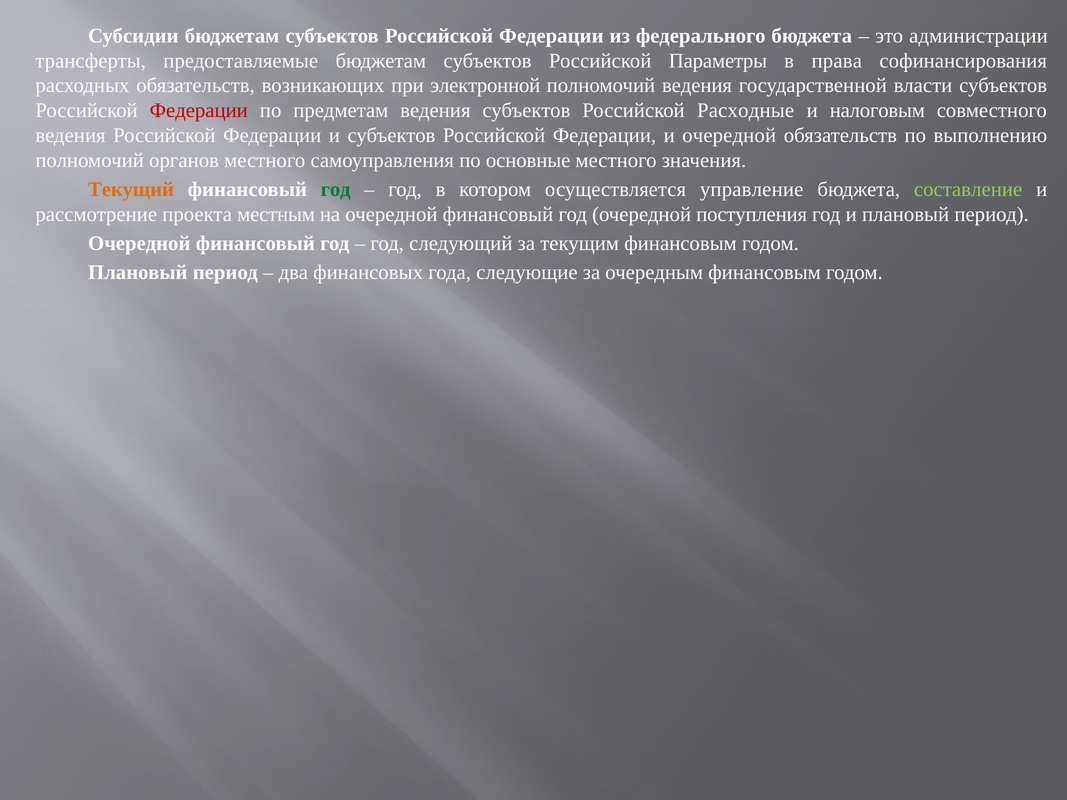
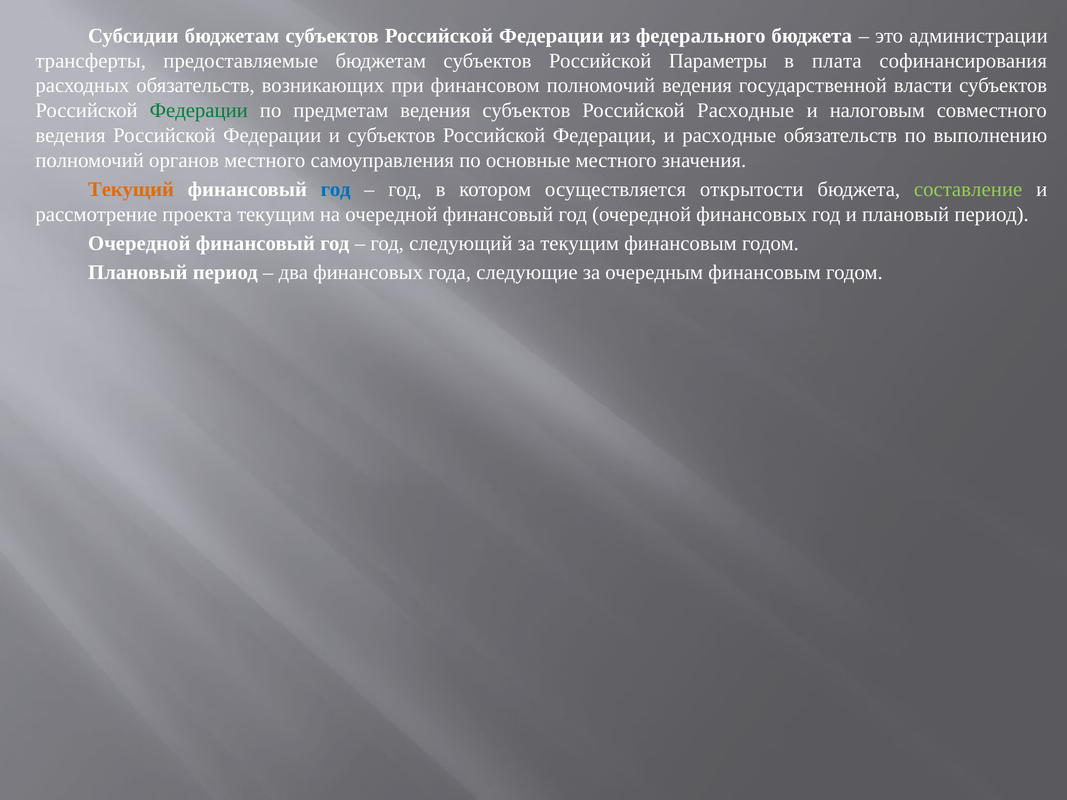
права: права -> плата
электронной: электронной -> финансовом
Федерации at (199, 111) colour: red -> green
и очередной: очередной -> расходные
год at (336, 189) colour: green -> blue
управление: управление -> открытости
проекта местным: местным -> текущим
очередной поступления: поступления -> финансовых
